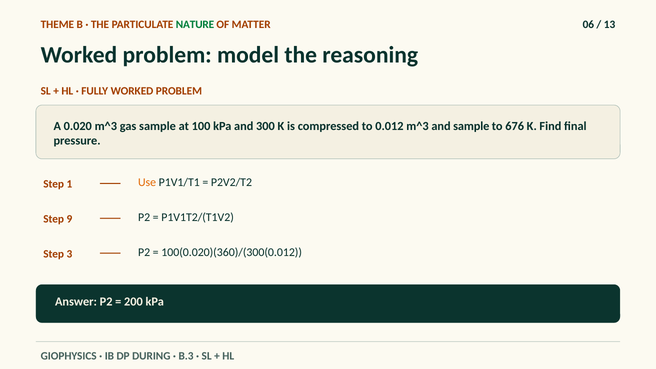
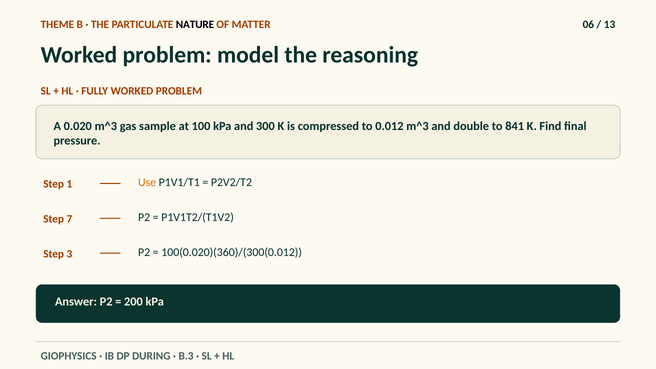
NATURE colour: green -> black
and sample: sample -> double
676: 676 -> 841
9: 9 -> 7
